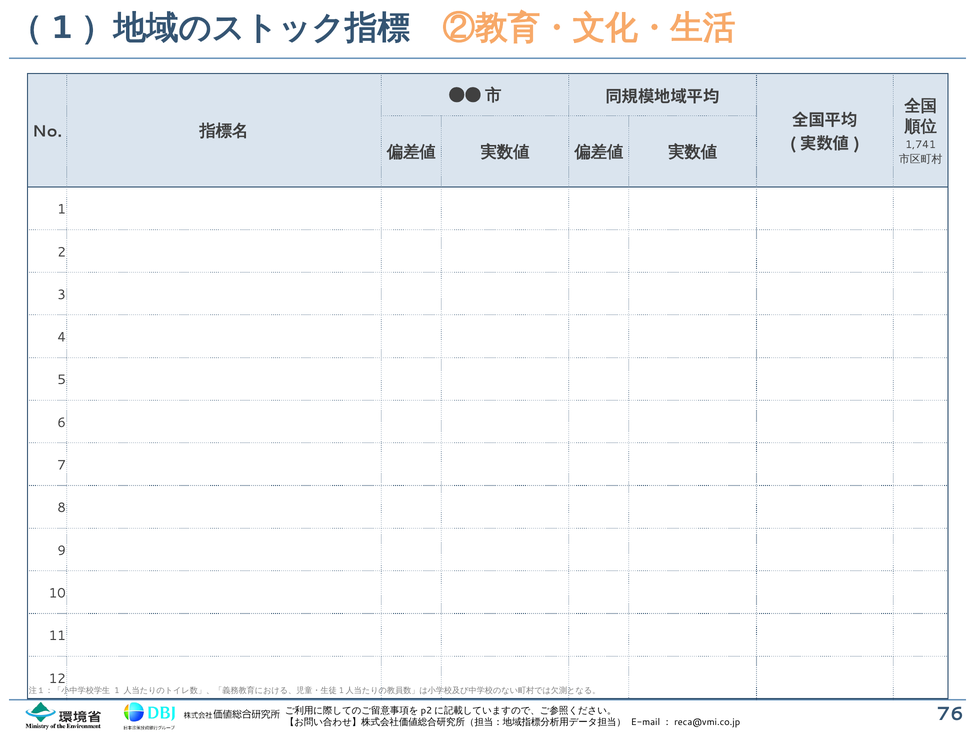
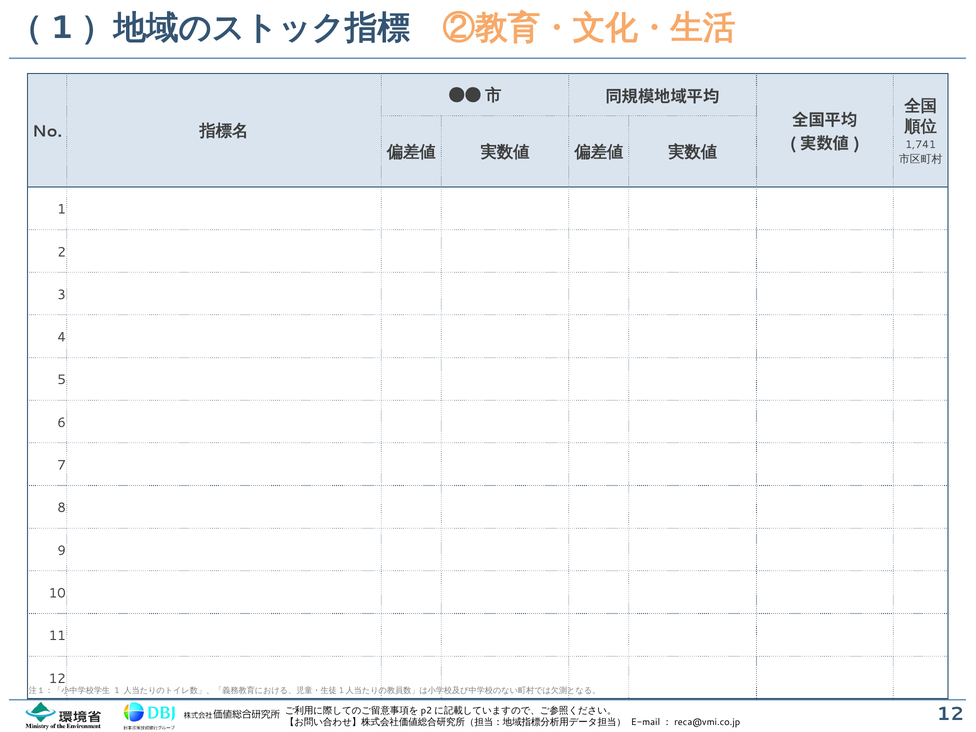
76 at (950, 714): 76 -> 12
